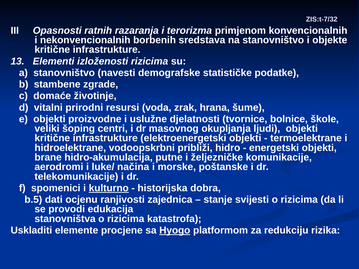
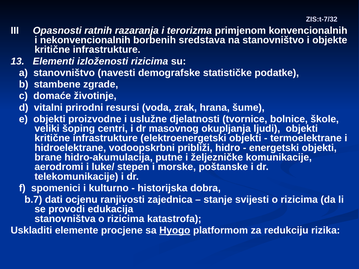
načina: načina -> stepen
kulturno underline: present -> none
b.5: b.5 -> b.7
